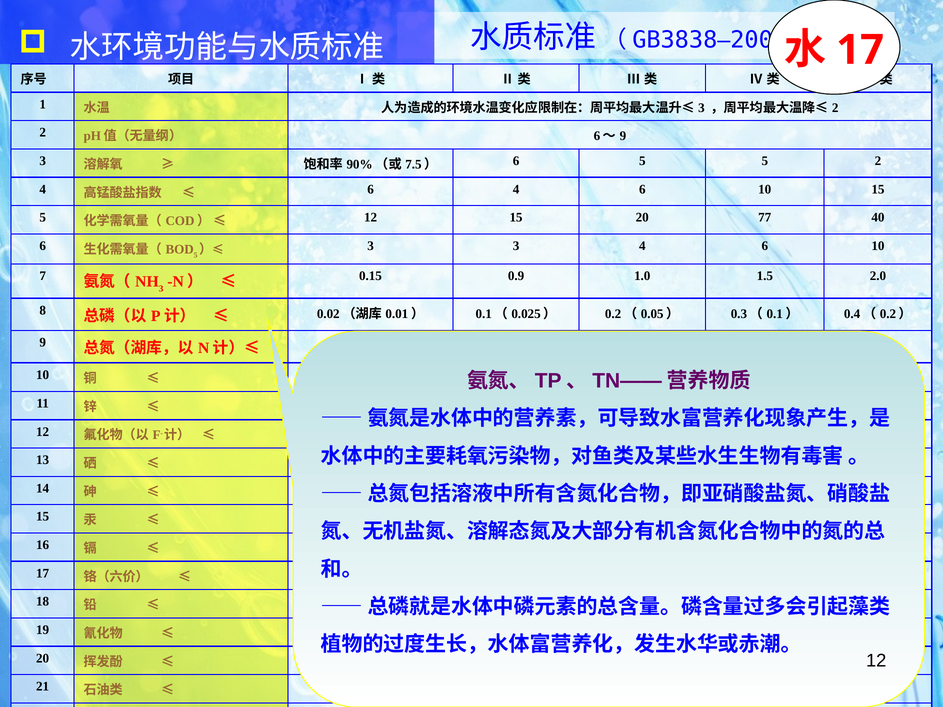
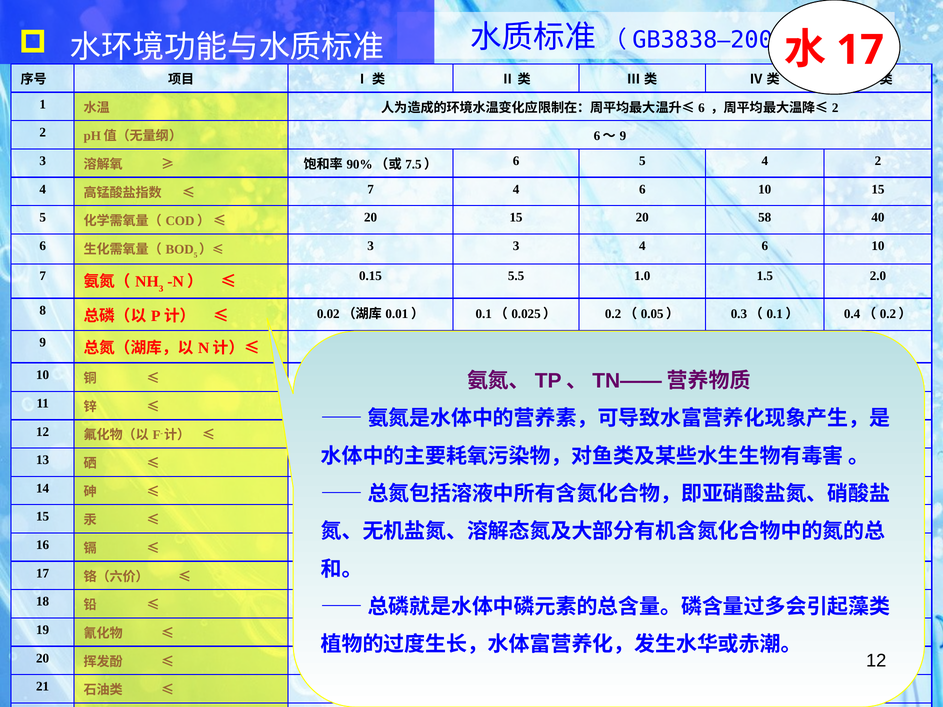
3 at (702, 108): 3 -> 6
5 5: 5 -> 4
6 at (371, 189): 6 -> 7
12 at (371, 218): 12 -> 20
77: 77 -> 58
0.9: 0.9 -> 5.5
